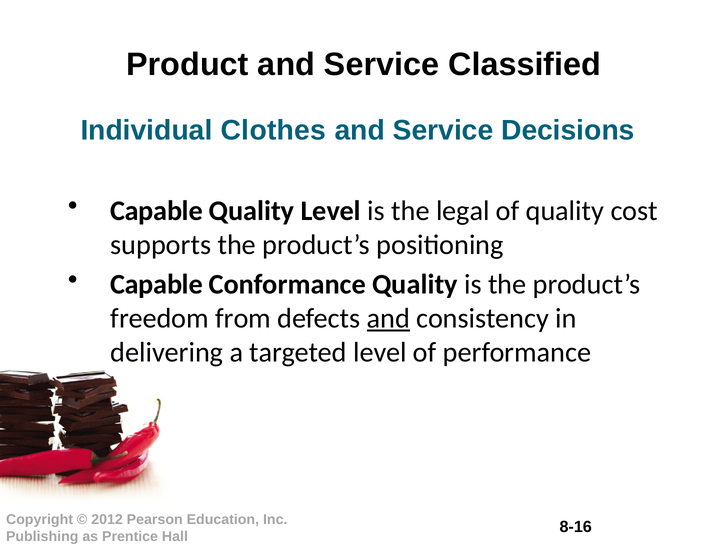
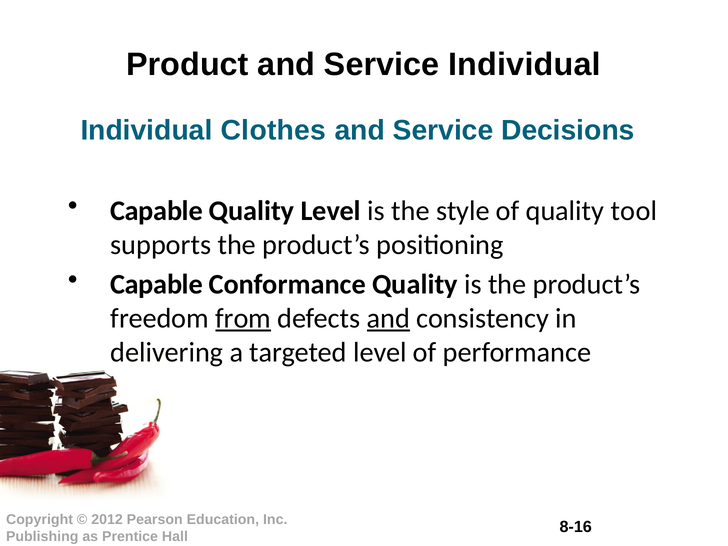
Service Classified: Classified -> Individual
legal: legal -> style
cost: cost -> tool
from underline: none -> present
